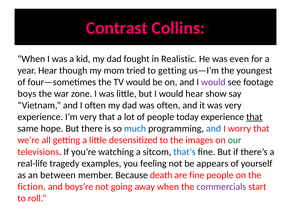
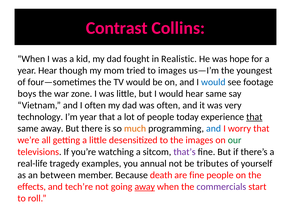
even: even -> hope
to getting: getting -> images
would at (213, 82) colour: purple -> blue
hear show: show -> same
experience at (40, 117): experience -> technology
I’m very: very -> year
same hope: hope -> away
much colour: blue -> orange
that’s colour: blue -> purple
feeling: feeling -> annual
appears: appears -> tributes
fiction: fiction -> effects
boys’re: boys’re -> tech’re
away at (145, 187) underline: none -> present
